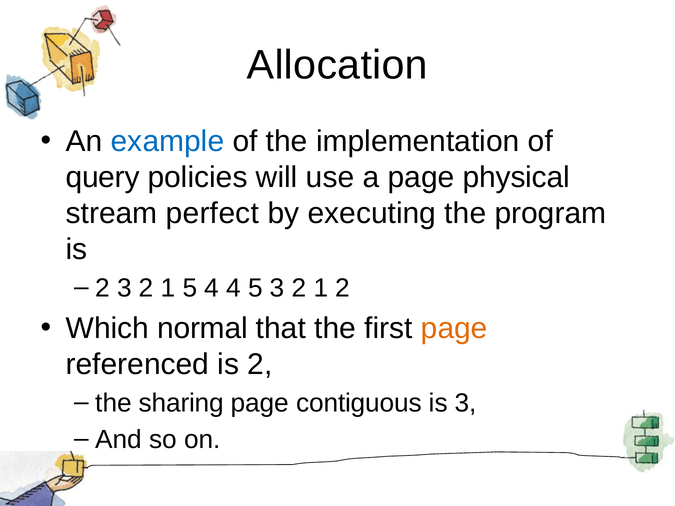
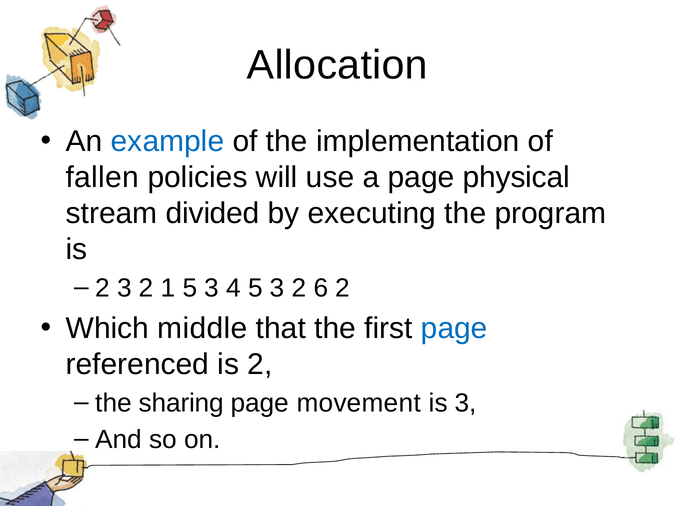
query: query -> fallen
perfect: perfect -> divided
1 5 4: 4 -> 3
5 3 2 1: 1 -> 6
normal: normal -> middle
page at (454, 328) colour: orange -> blue
contiguous: contiguous -> movement
